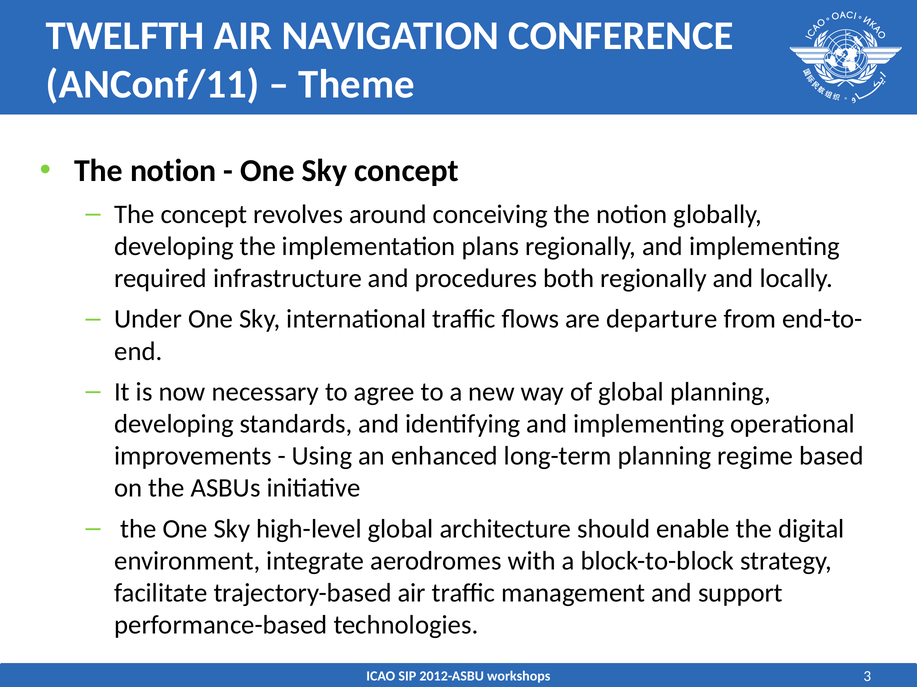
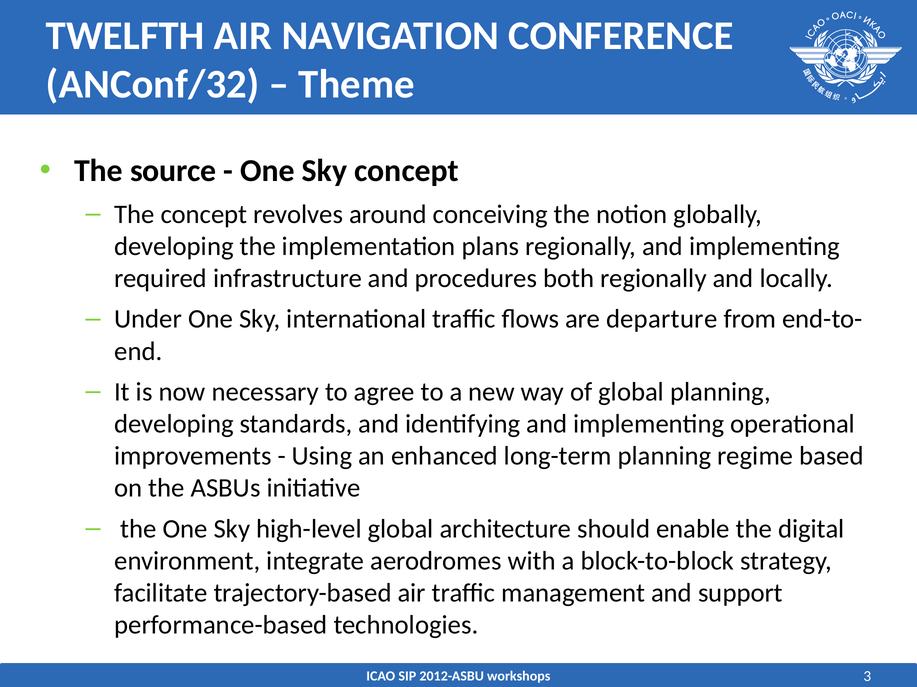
ANConf/11: ANConf/11 -> ANConf/32
notion at (173, 171): notion -> source
